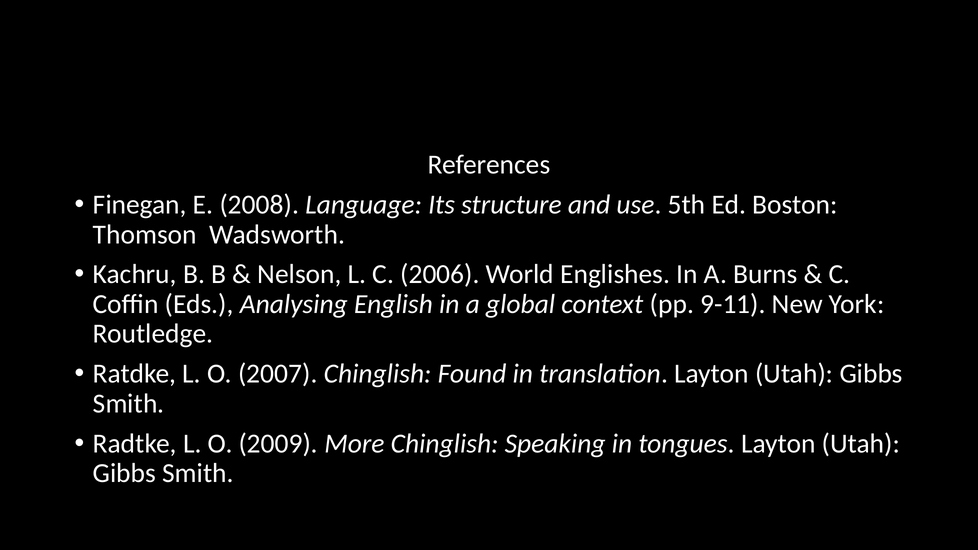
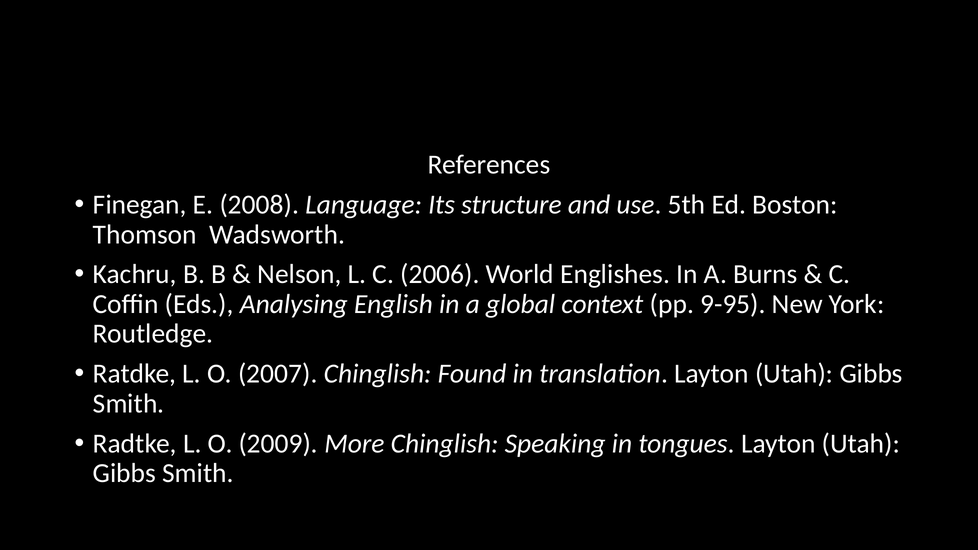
9-11: 9-11 -> 9-95
